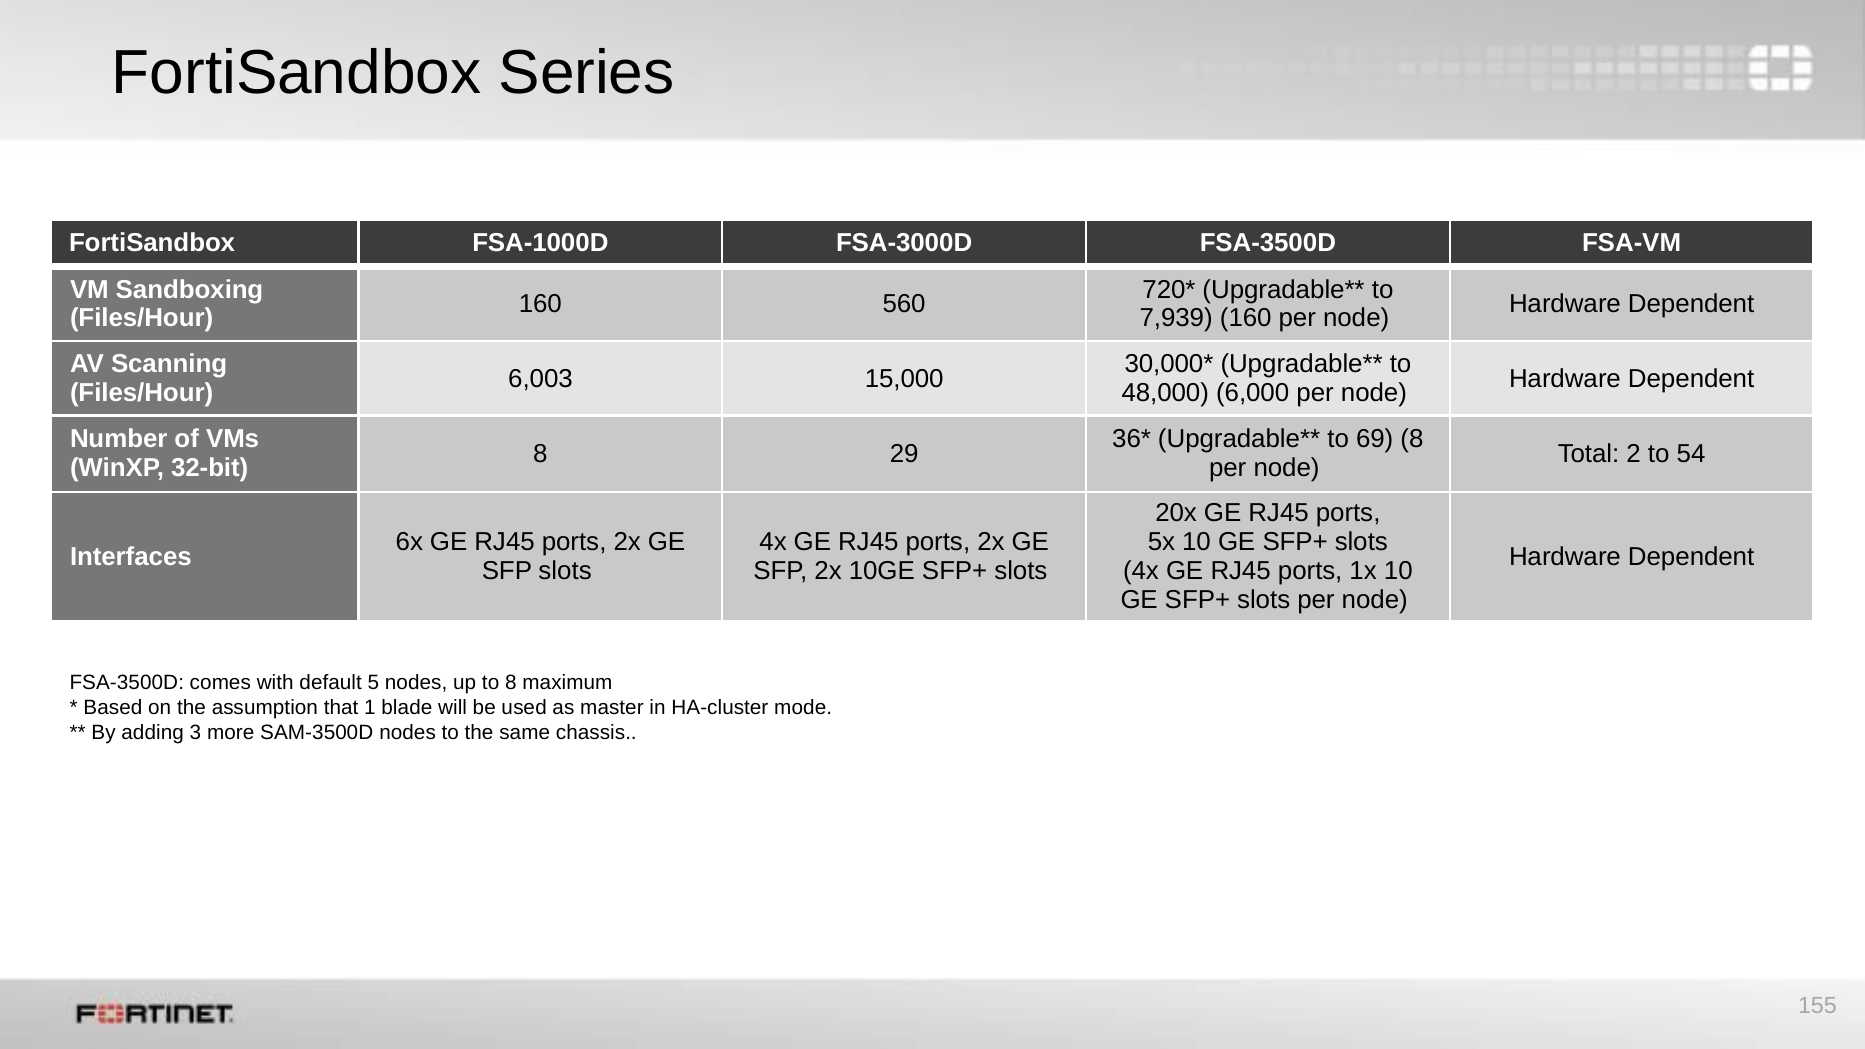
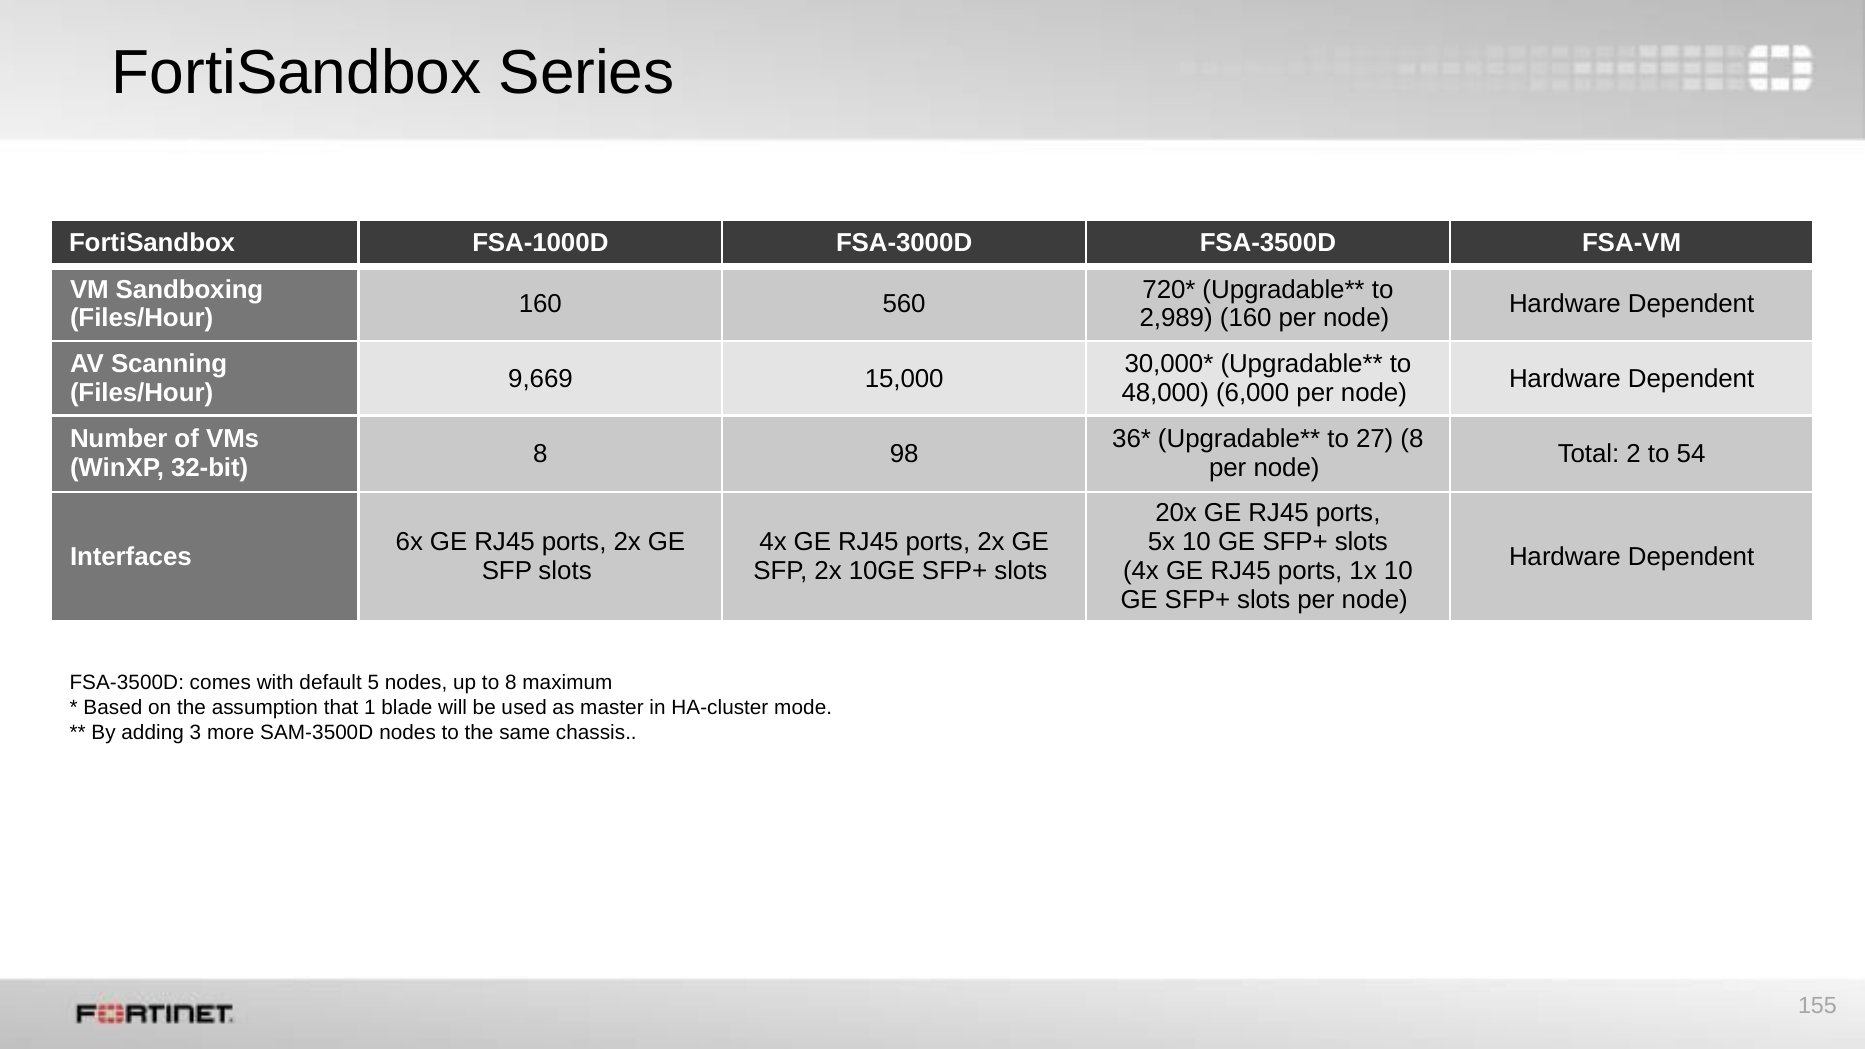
7,939: 7,939 -> 2,989
6,003: 6,003 -> 9,669
69: 69 -> 27
29: 29 -> 98
